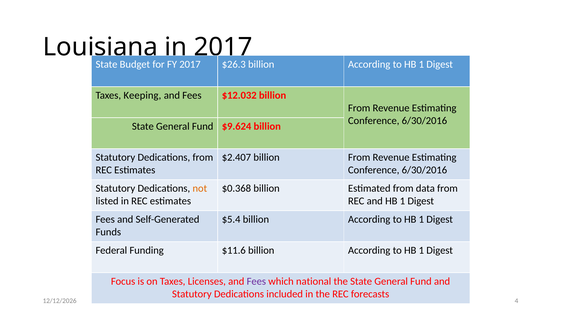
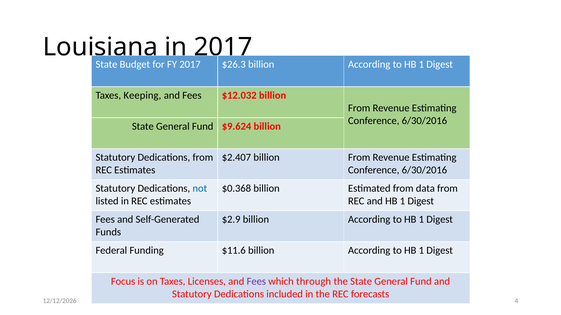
not colour: orange -> blue
$5.4: $5.4 -> $2.9
national: national -> through
